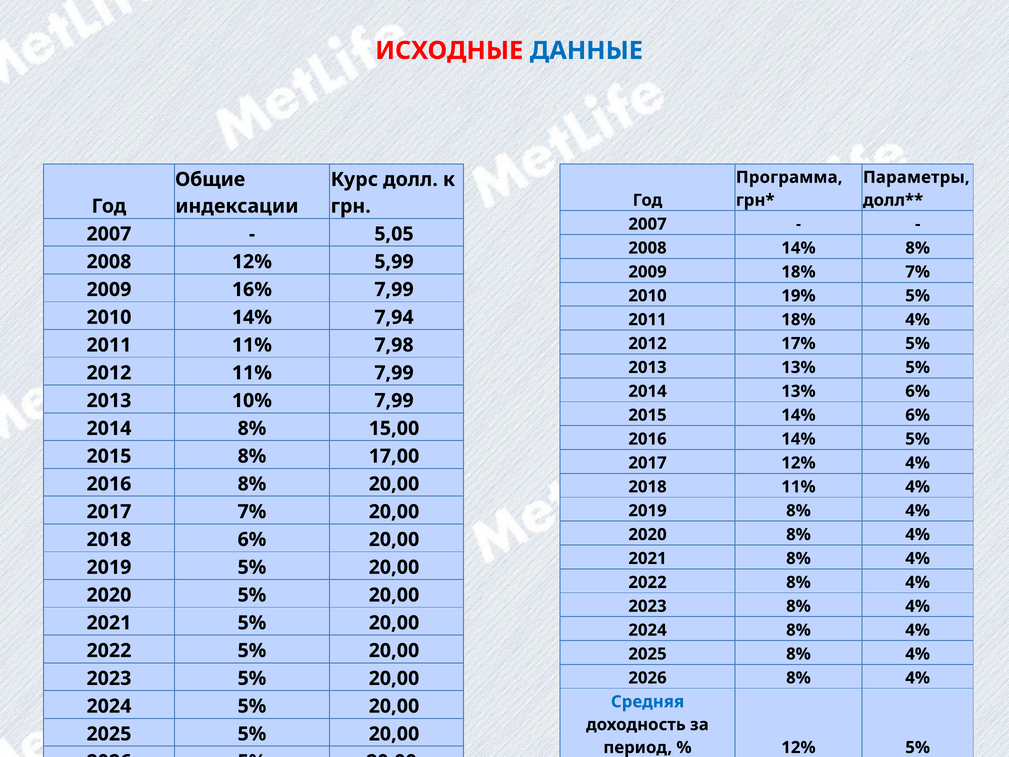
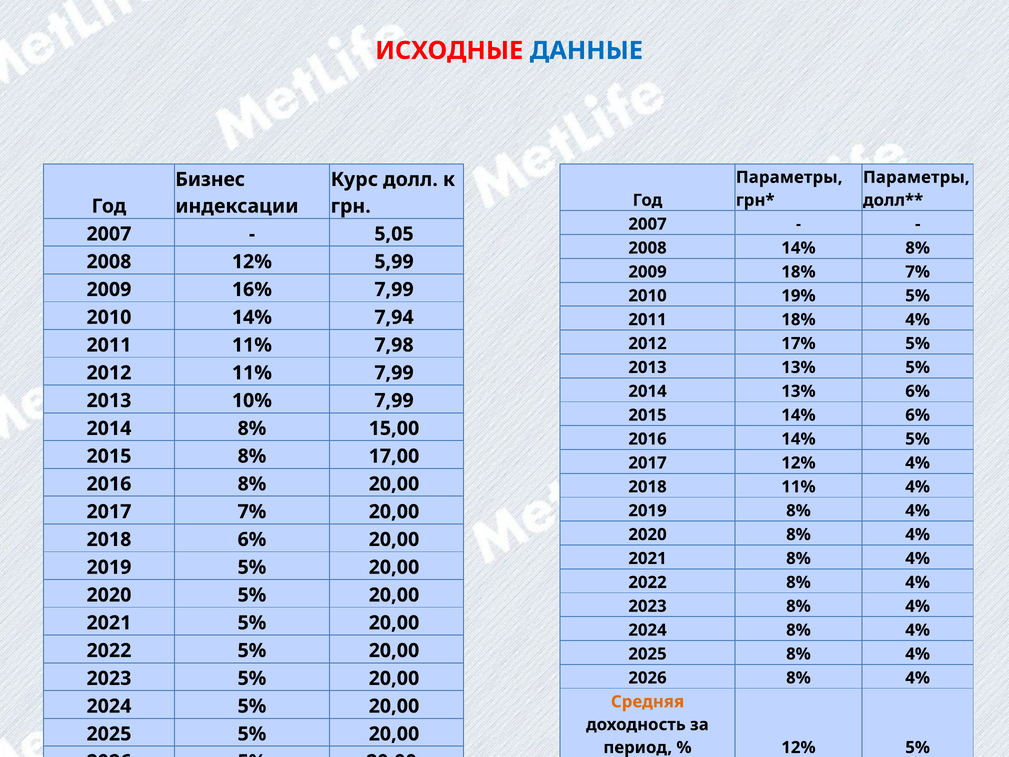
Программа at (789, 177): Программа -> Параметры
Общие: Общие -> Бизнес
Средняя colour: blue -> orange
